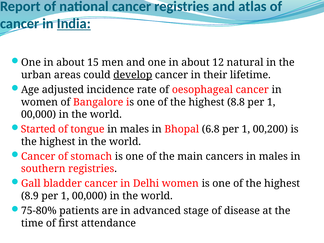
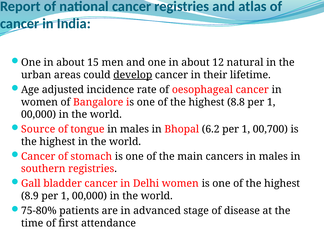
India underline: present -> none
Started: Started -> Source
6.8: 6.8 -> 6.2
00,200: 00,200 -> 00,700
